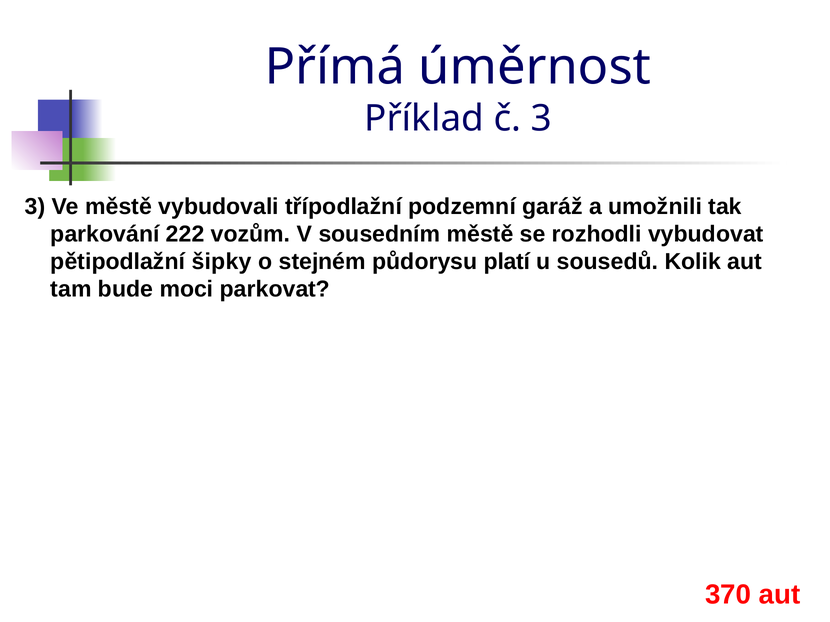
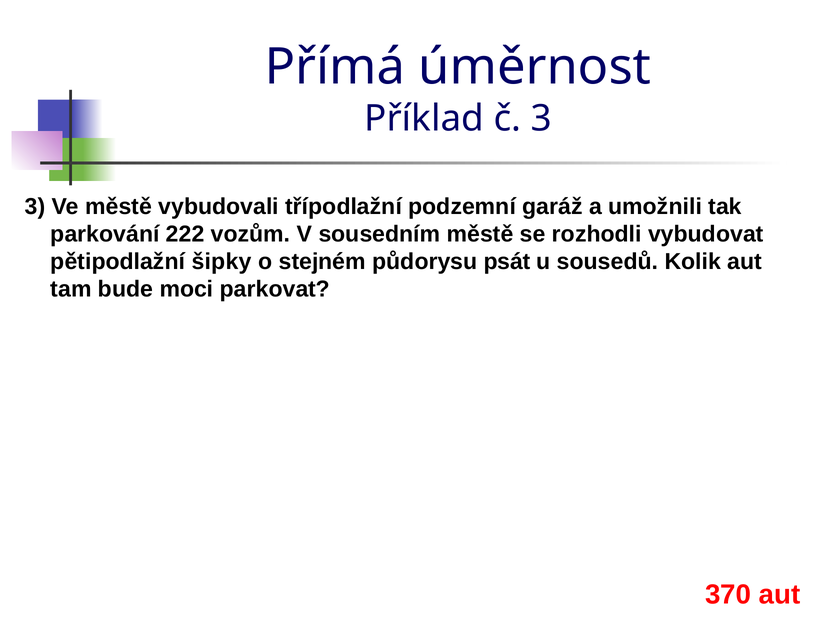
platí: platí -> psát
